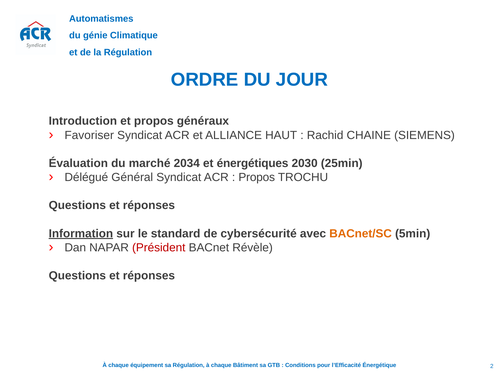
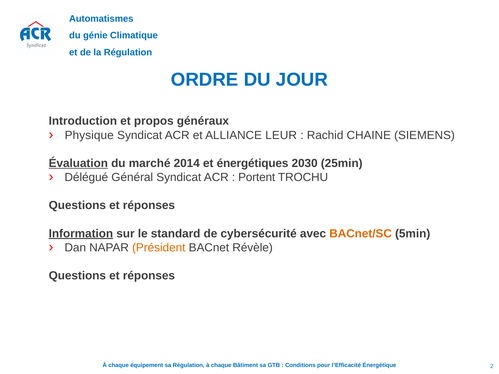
Favoriser: Favoriser -> Physique
HAUT: HAUT -> LEUR
Évaluation underline: none -> present
2034: 2034 -> 2014
Propos at (257, 177): Propos -> Portent
Président colour: red -> orange
